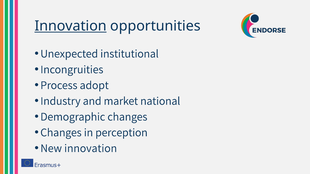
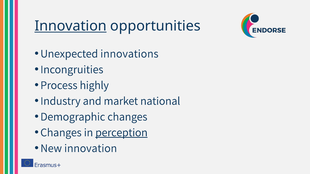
institutional: institutional -> innovations
adopt: adopt -> highly
perception underline: none -> present
